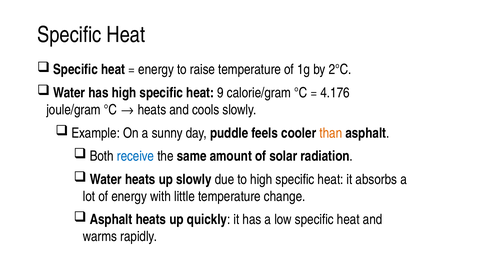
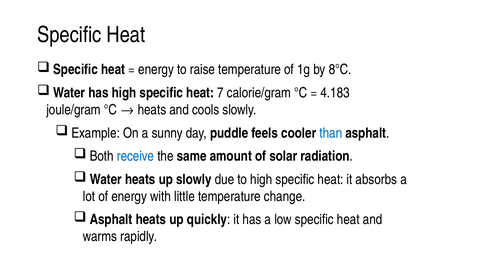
2°C: 2°C -> 8°C
9: 9 -> 7
4.176: 4.176 -> 4.183
than colour: orange -> blue
